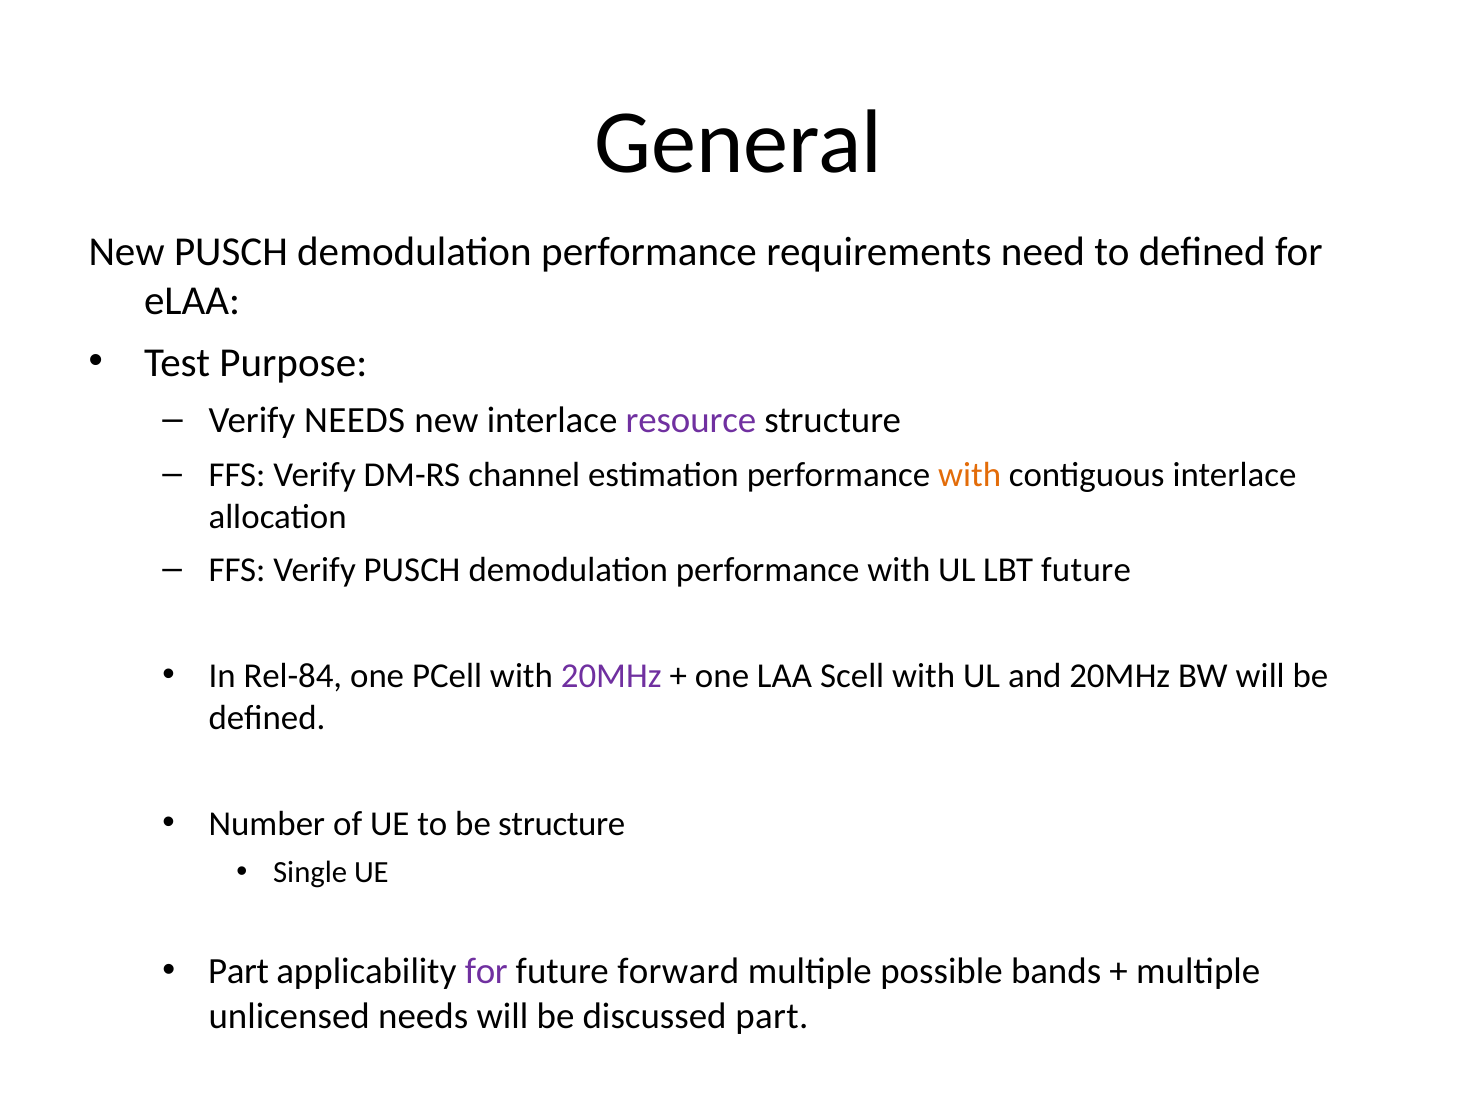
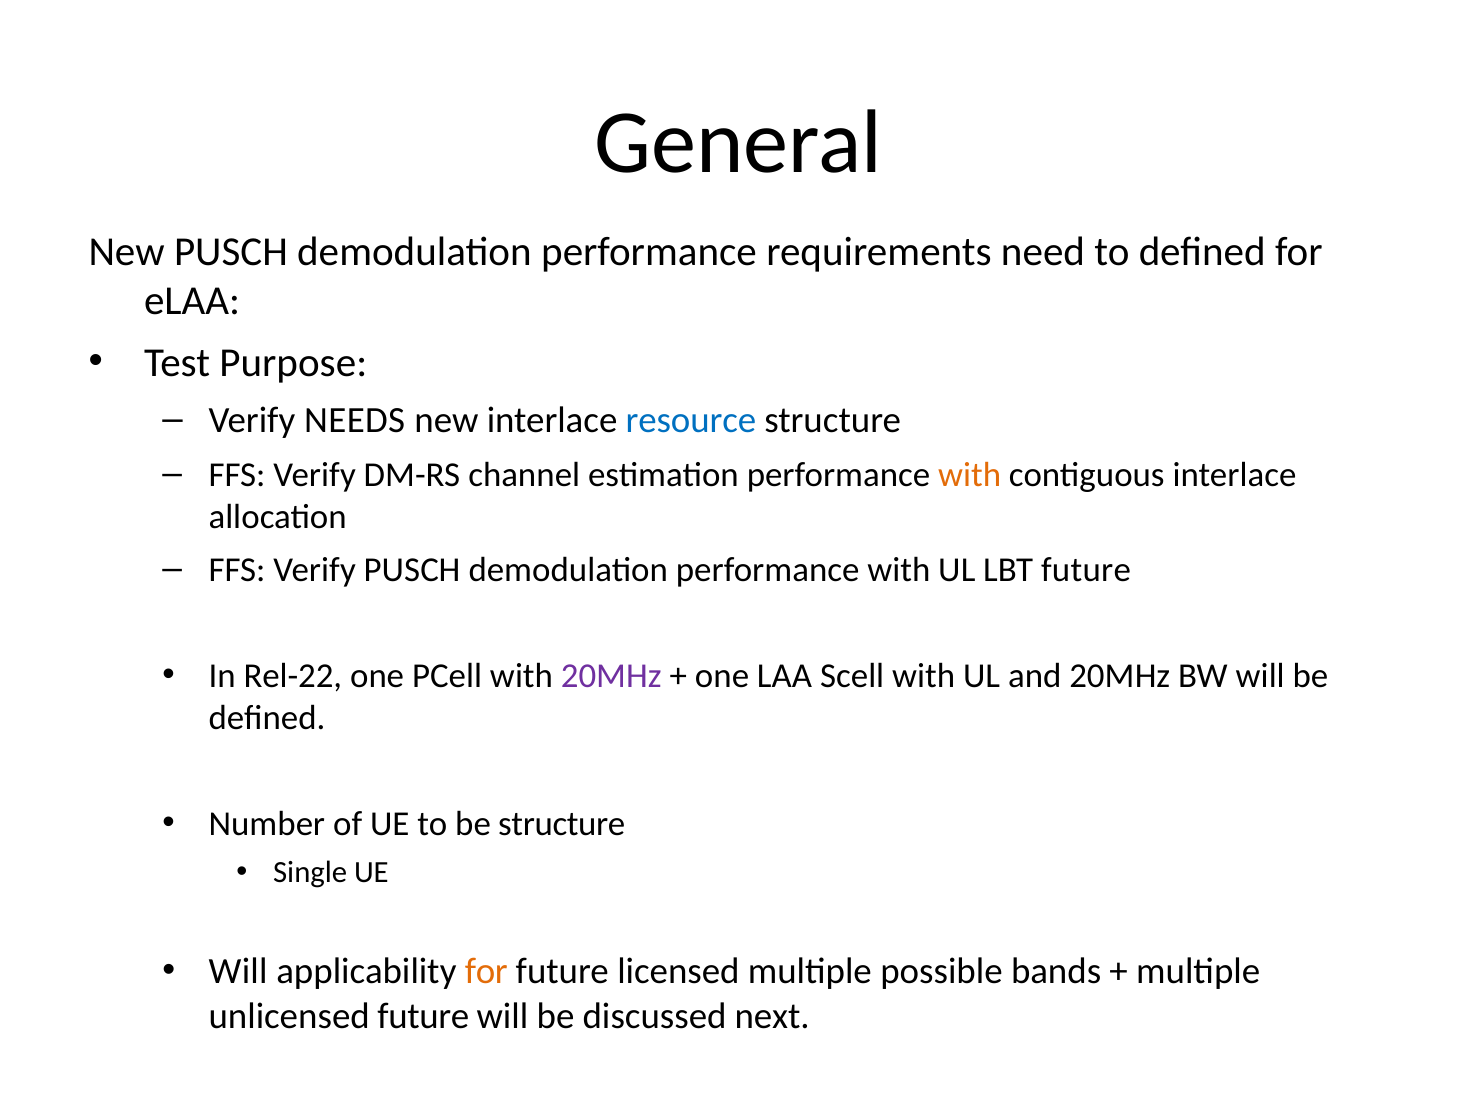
resource colour: purple -> blue
Rel-84: Rel-84 -> Rel-22
Part at (238, 972): Part -> Will
for at (486, 972) colour: purple -> orange
forward: forward -> licensed
unlicensed needs: needs -> future
discussed part: part -> next
